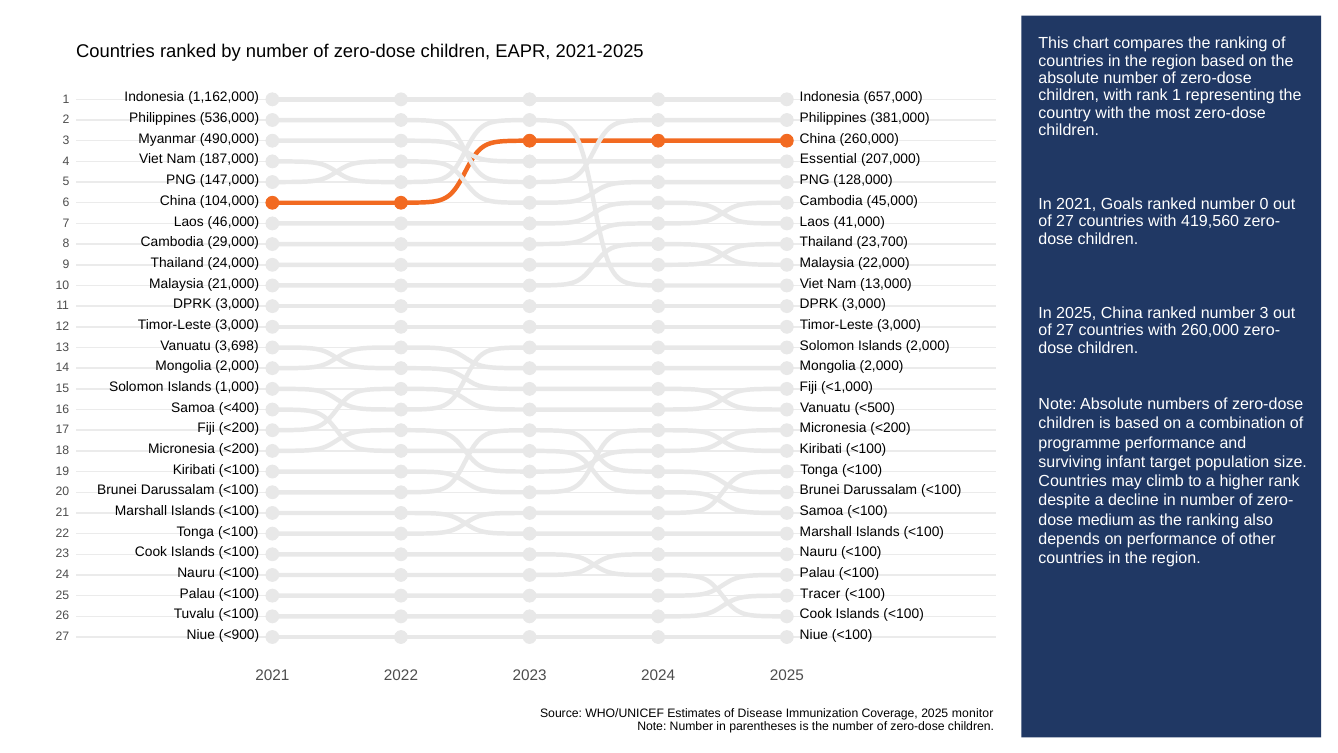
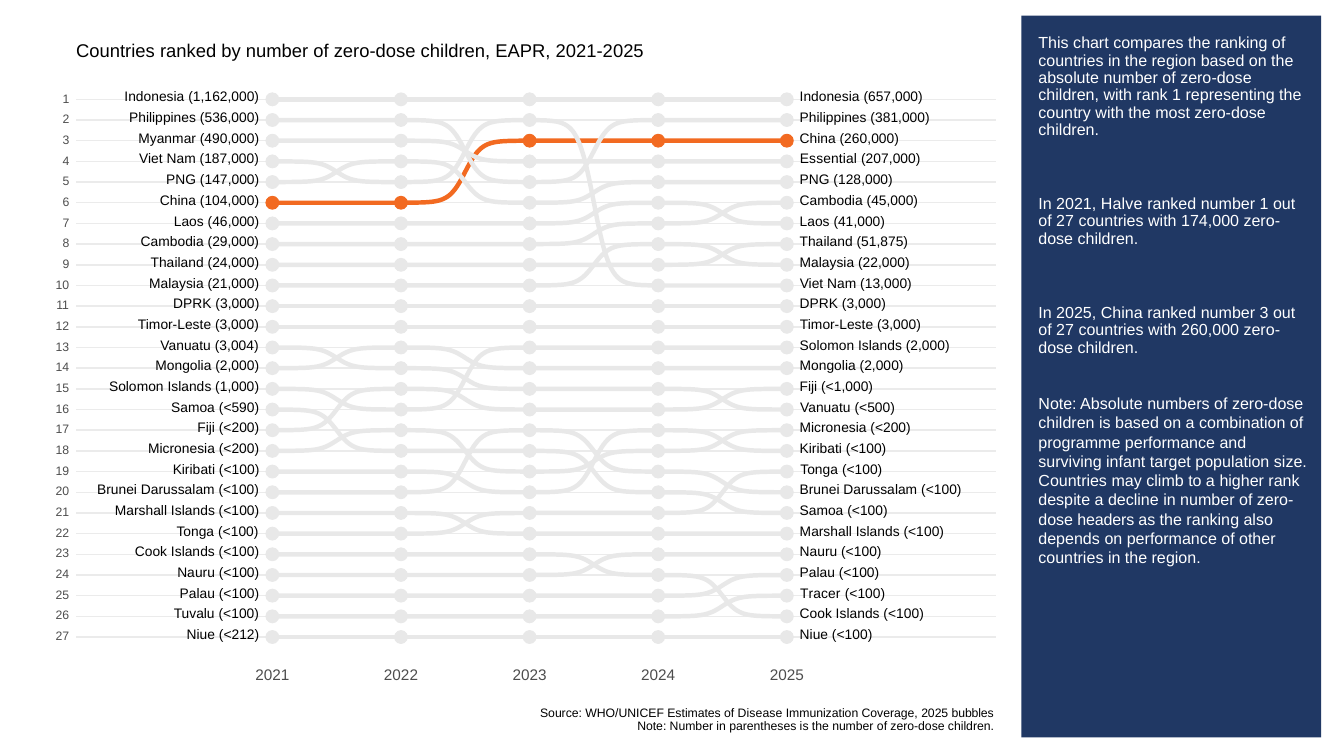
Goals: Goals -> Halve
number 0: 0 -> 1
419,560: 419,560 -> 174,000
23,700: 23,700 -> 51,875
3,698: 3,698 -> 3,004
<400: <400 -> <590
medium: medium -> headers
<900: <900 -> <212
monitor: monitor -> bubbles
